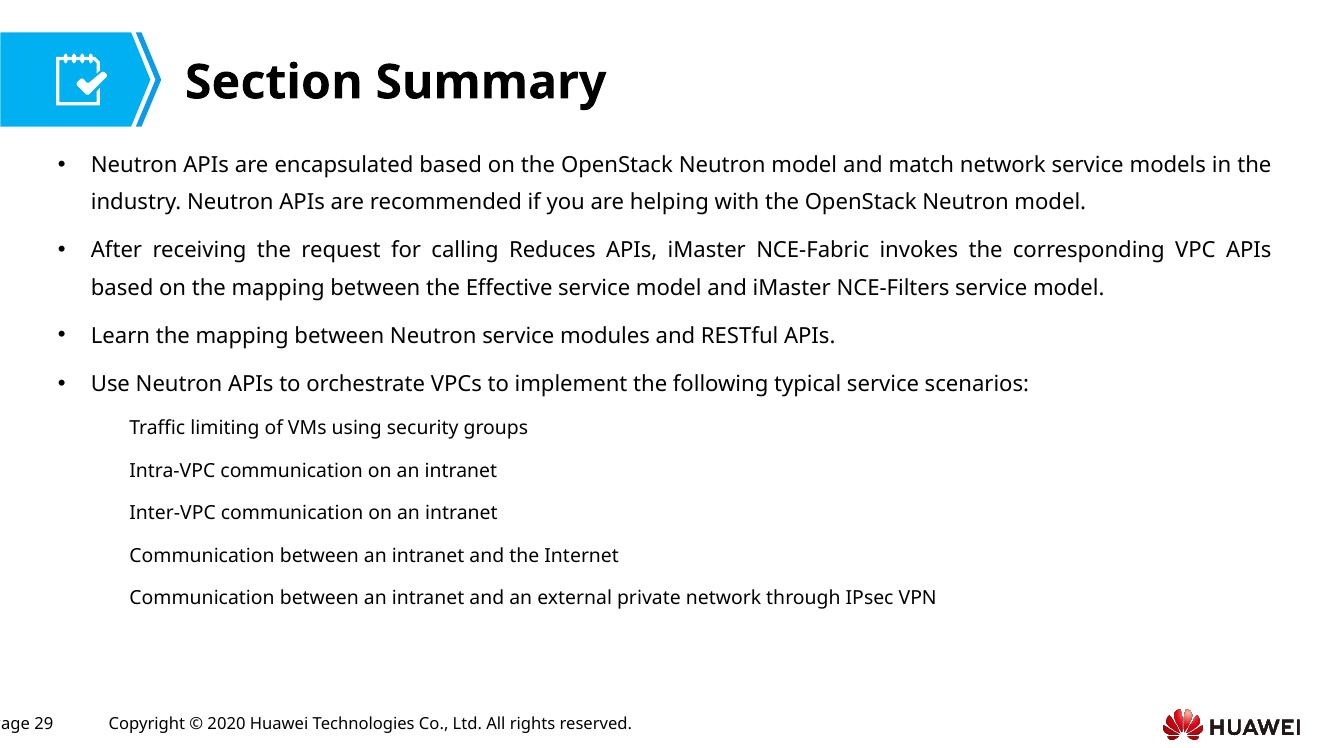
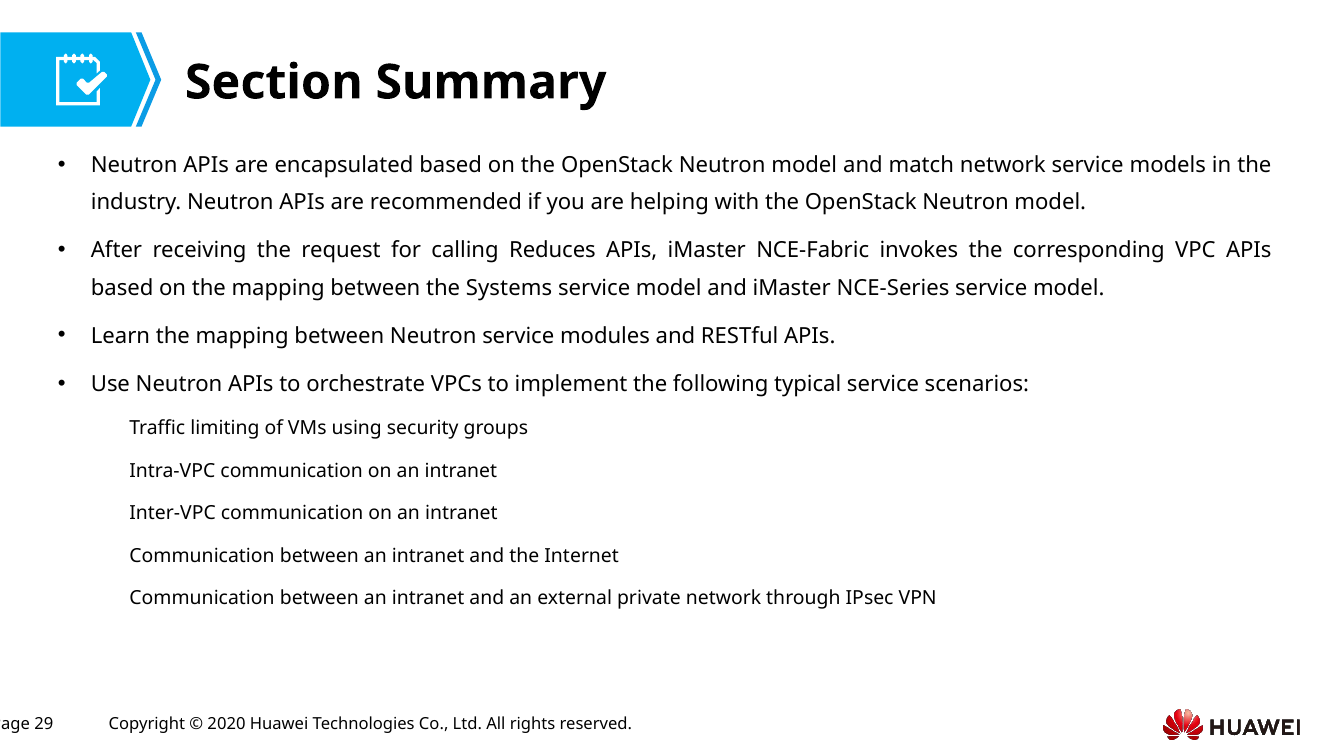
Effective: Effective -> Systems
NCE-Filters: NCE-Filters -> NCE-Series
